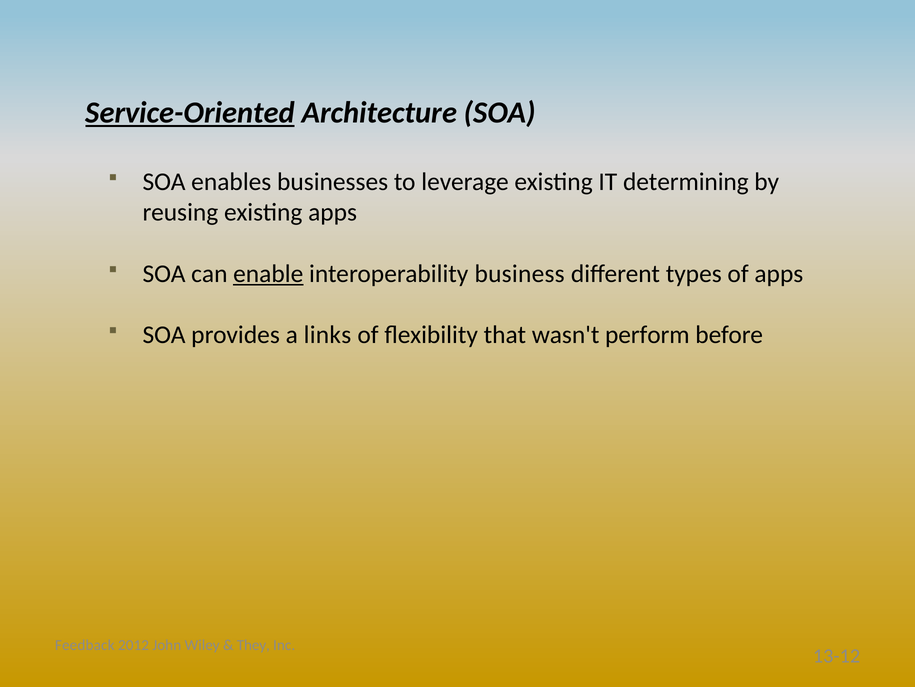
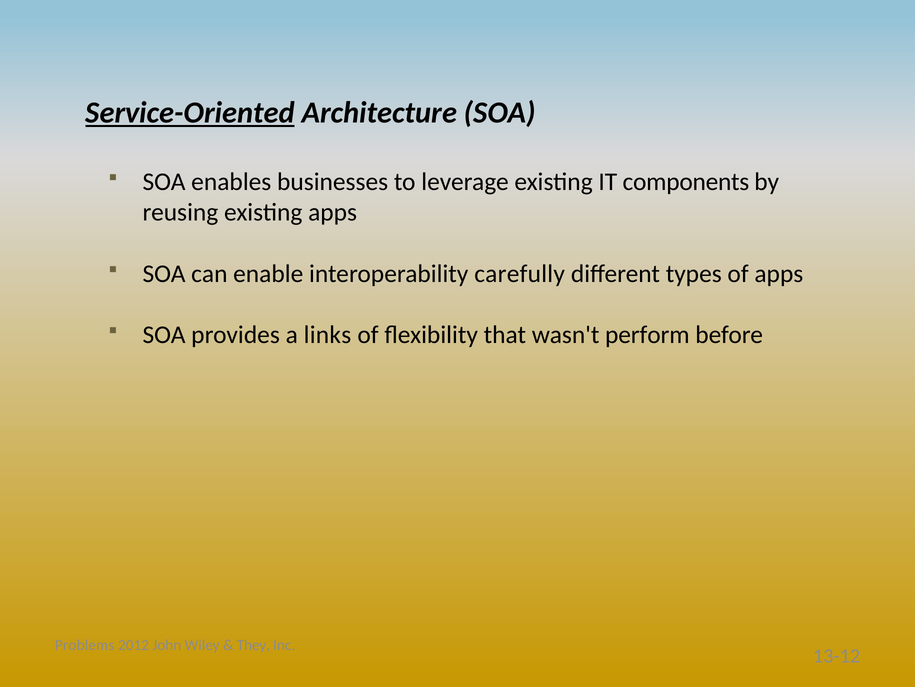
determining: determining -> components
enable underline: present -> none
business: business -> carefully
Feedback: Feedback -> Problems
